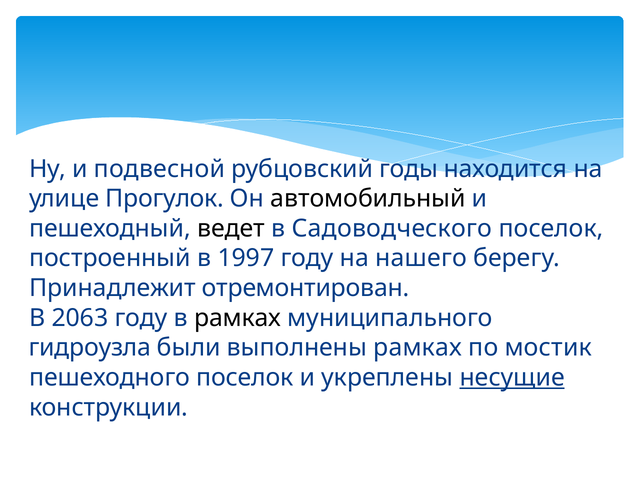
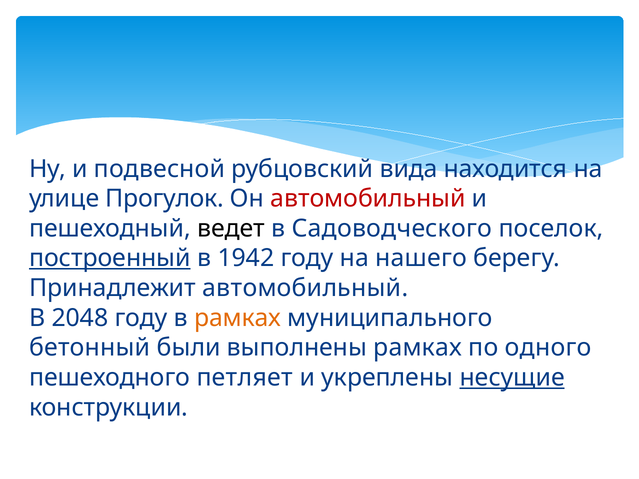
годы: годы -> вида
автомобильный at (368, 199) colour: black -> red
построенный underline: none -> present
1997: 1997 -> 1942
Принадлежит отремонтирован: отремонтирован -> автомобильный
2063: 2063 -> 2048
рамках at (238, 318) colour: black -> orange
гидроузла: гидроузла -> бетонный
мостик: мостик -> одного
пешеходного поселок: поселок -> петляет
